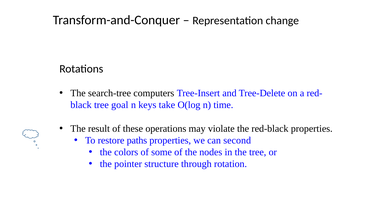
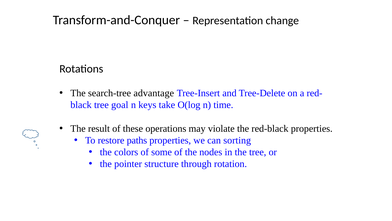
computers: computers -> advantage
second: second -> sorting
